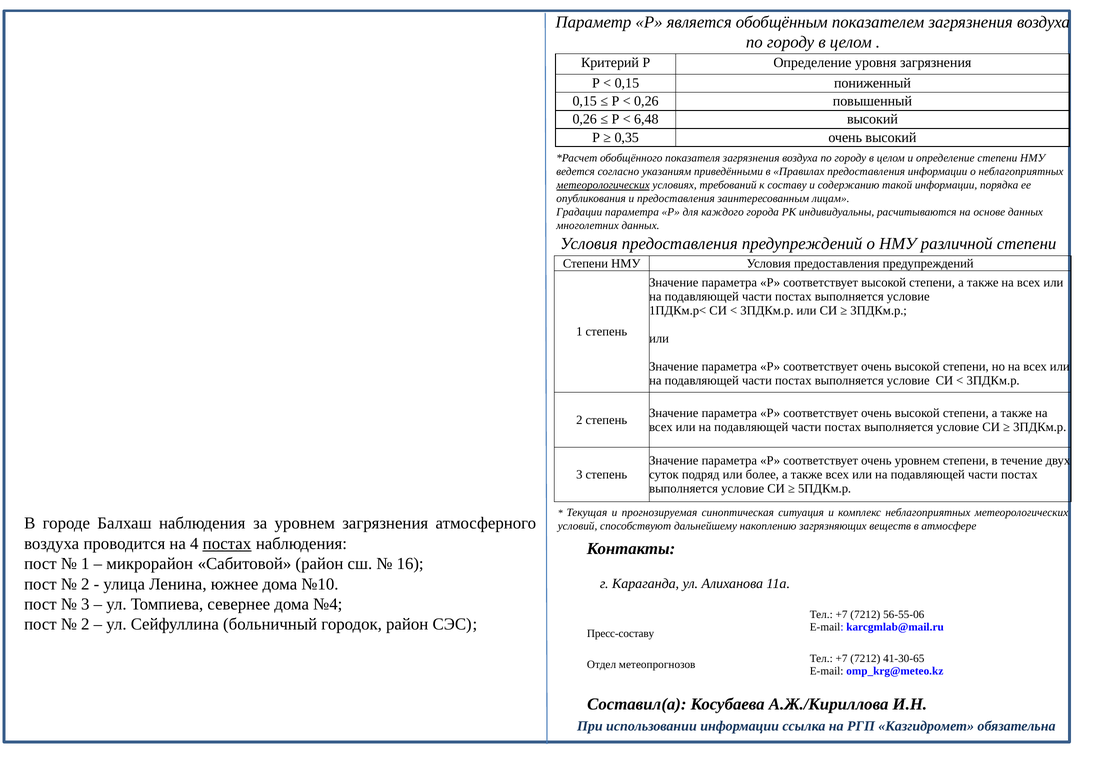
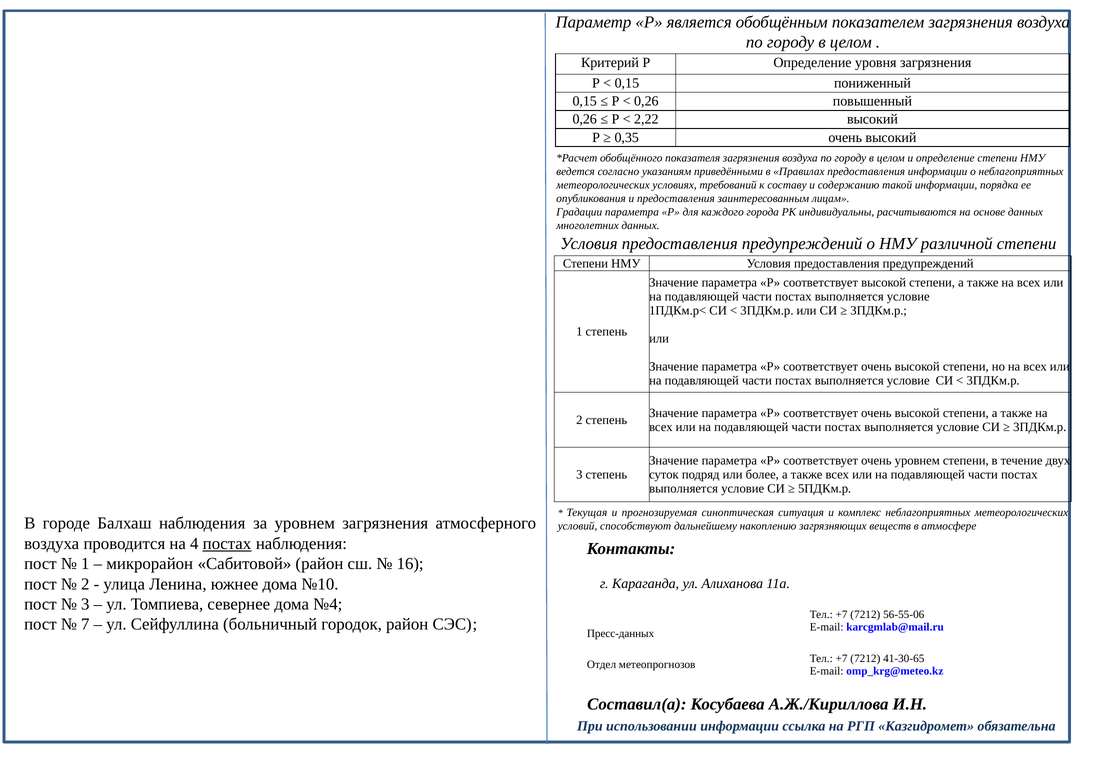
6,48: 6,48 -> 2,22
метеорологических at (603, 185) underline: present -> none
2 at (85, 625): 2 -> 7
Пресс-составу: Пресс-составу -> Пресс-данных
